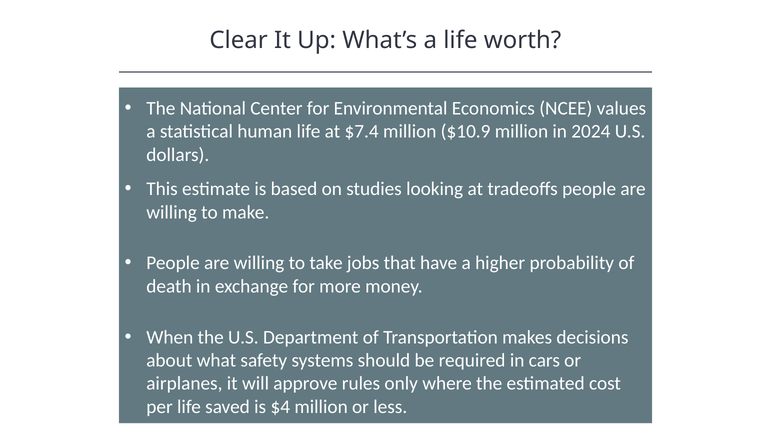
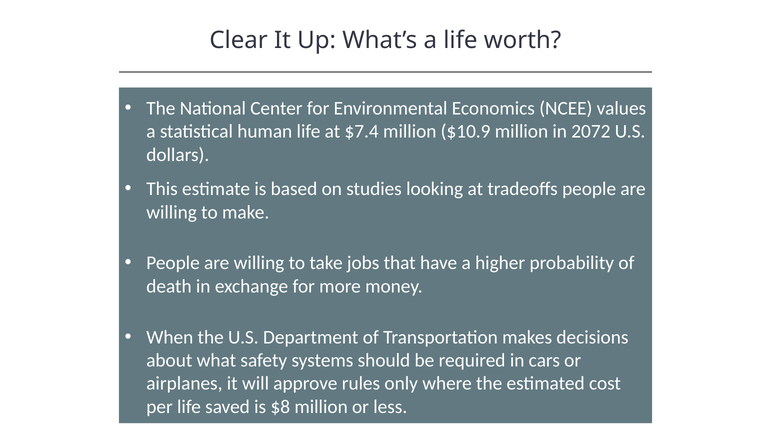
2024: 2024 -> 2072
$4: $4 -> $8
